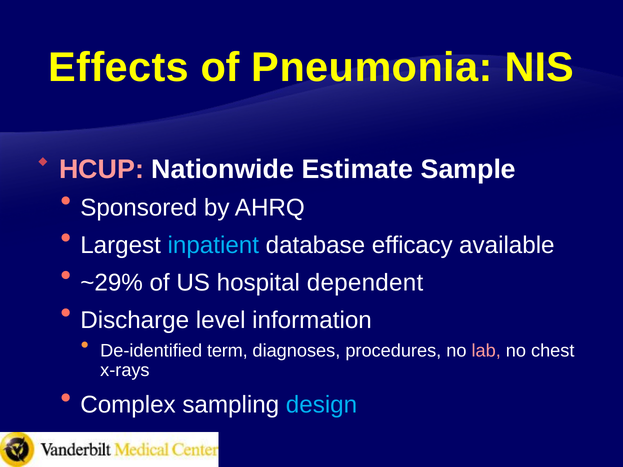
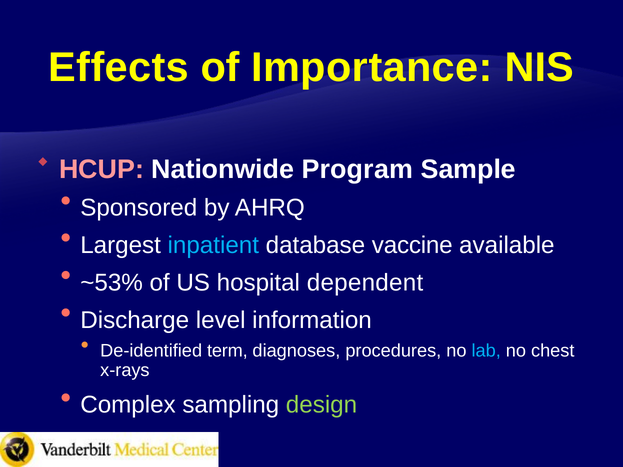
Pneumonia: Pneumonia -> Importance
Estimate: Estimate -> Program
efficacy: efficacy -> vaccine
~29%: ~29% -> ~53%
lab colour: pink -> light blue
design colour: light blue -> light green
